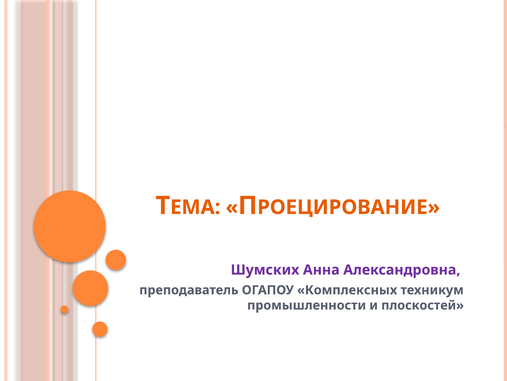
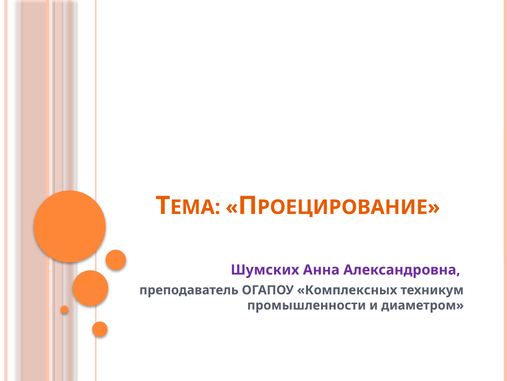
плоскостей: плоскостей -> диаметром
